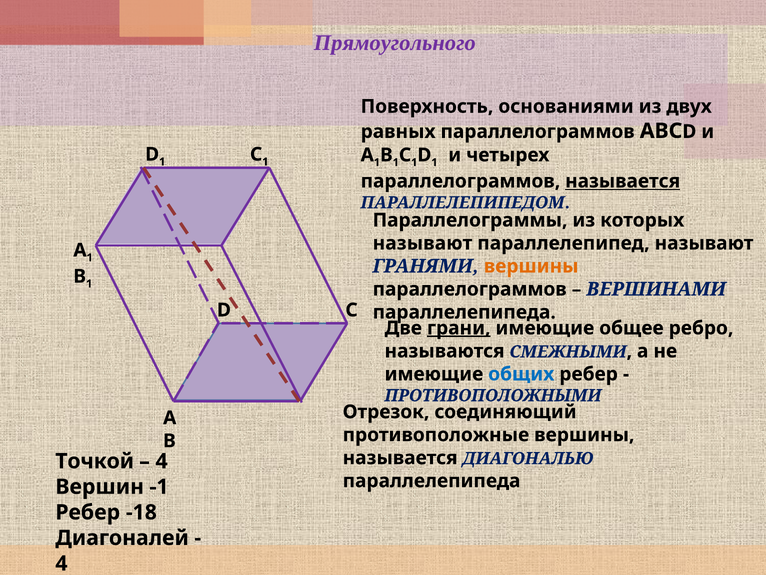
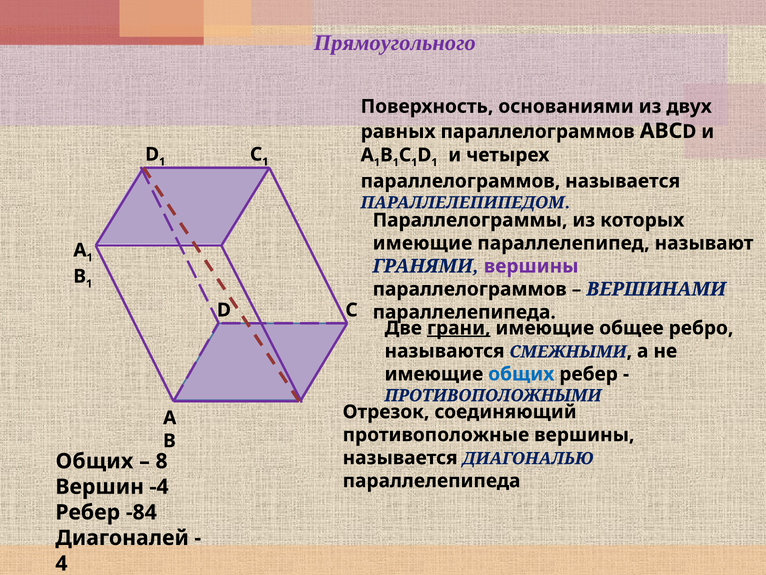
называется at (623, 181) underline: present -> none
называют at (422, 243): называют -> имеющие
вершины at (531, 266) colour: orange -> purple
Точкой at (95, 461): Точкой -> Общих
4 at (162, 461): 4 -> 8
-1: -1 -> -4
-18: -18 -> -84
